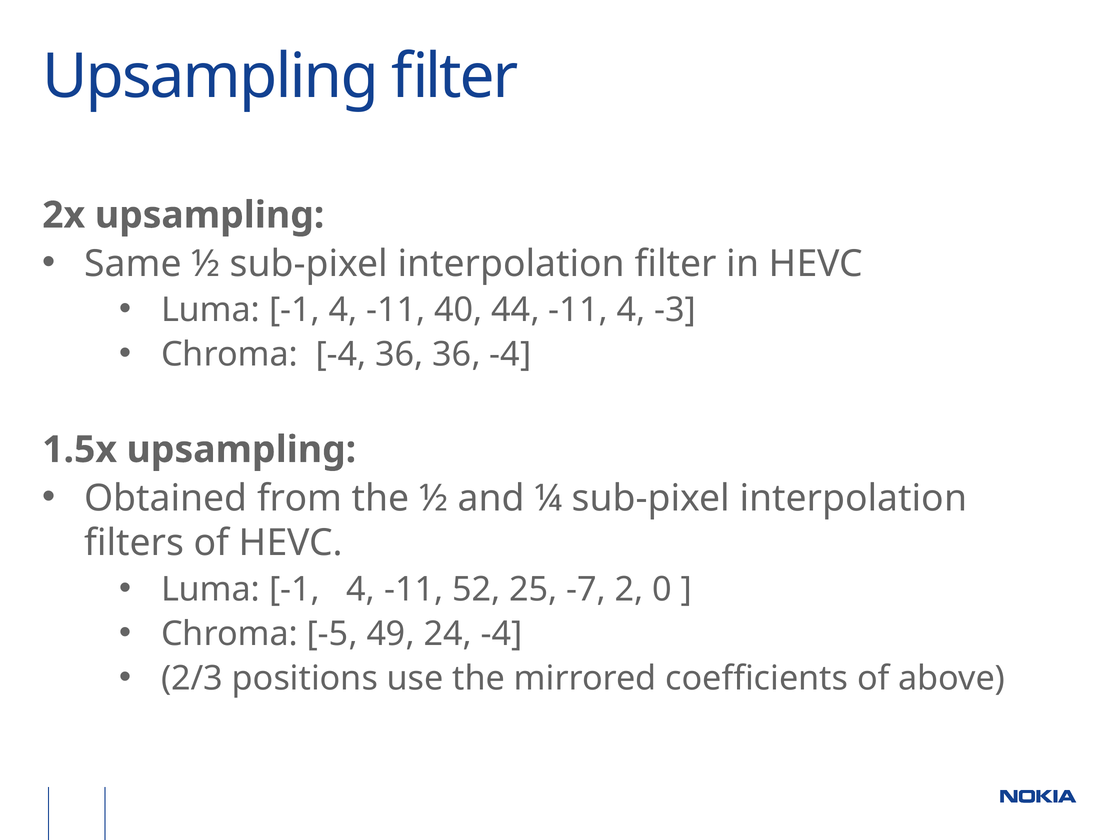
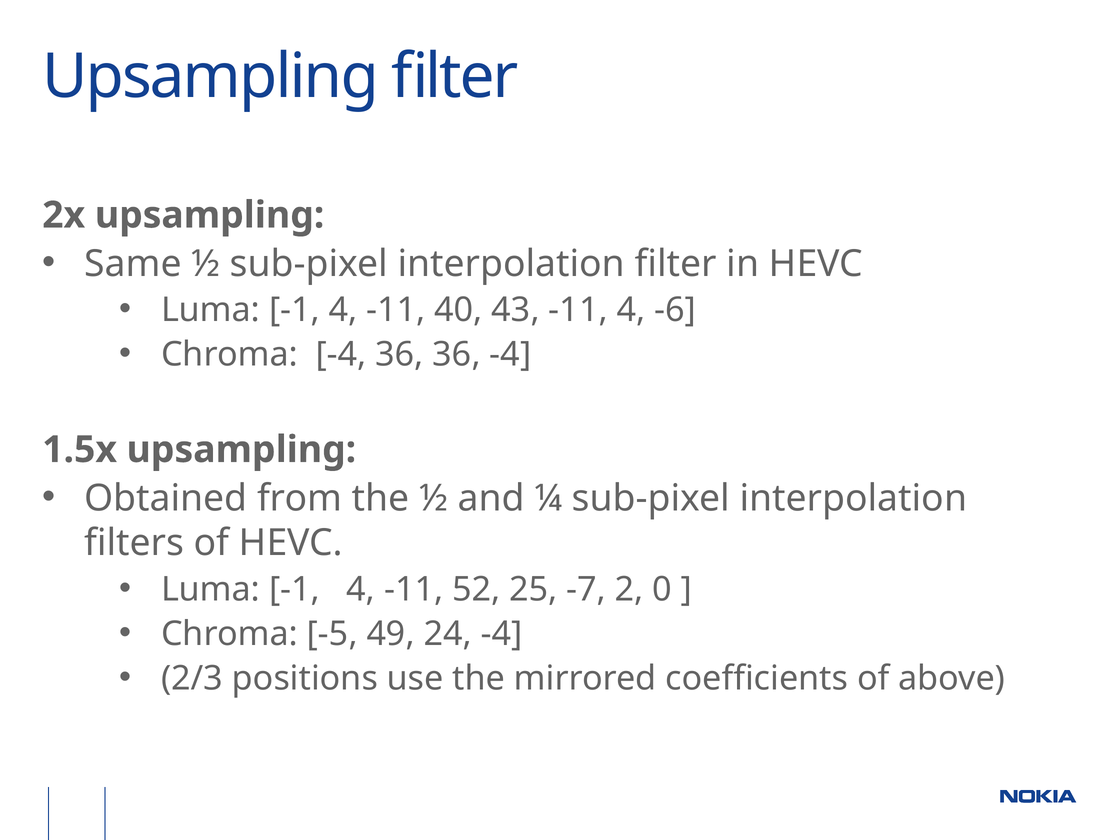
44: 44 -> 43
-3: -3 -> -6
